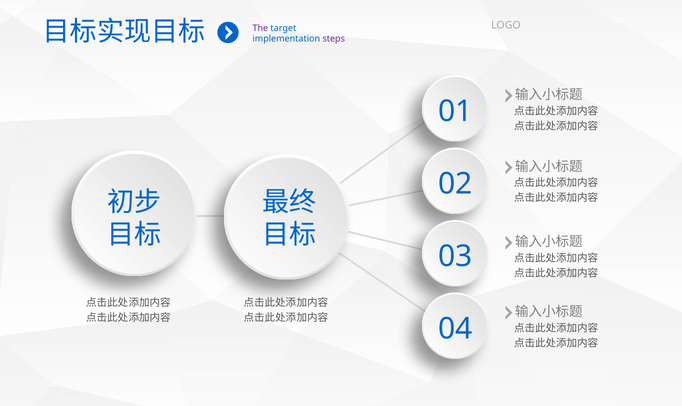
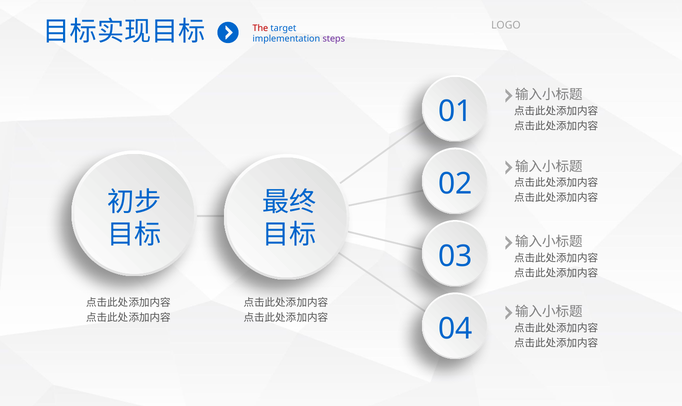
The colour: purple -> red
